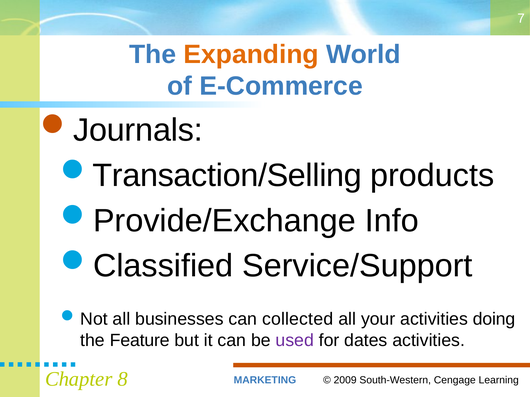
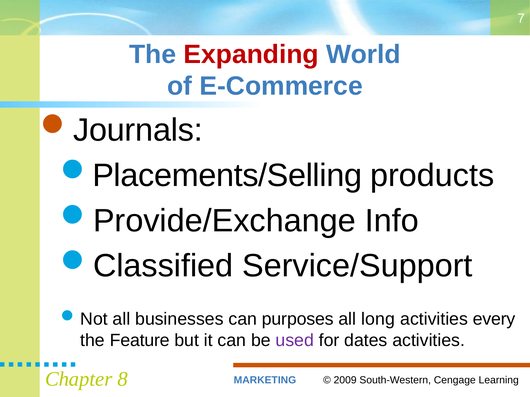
Expanding colour: orange -> red
Transaction/Selling: Transaction/Selling -> Placements/Selling
collected: collected -> purposes
your: your -> long
doing: doing -> every
